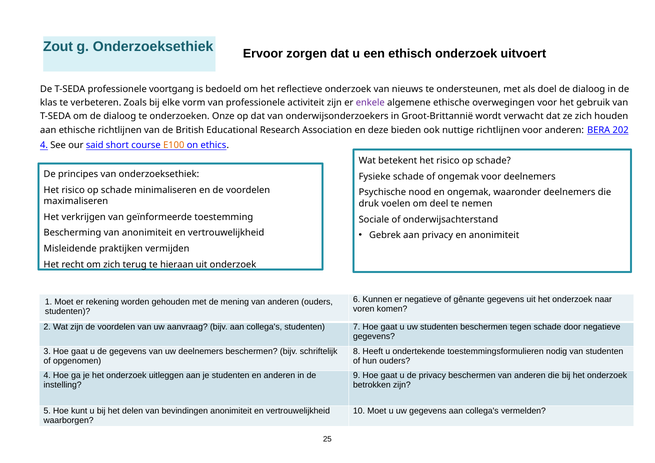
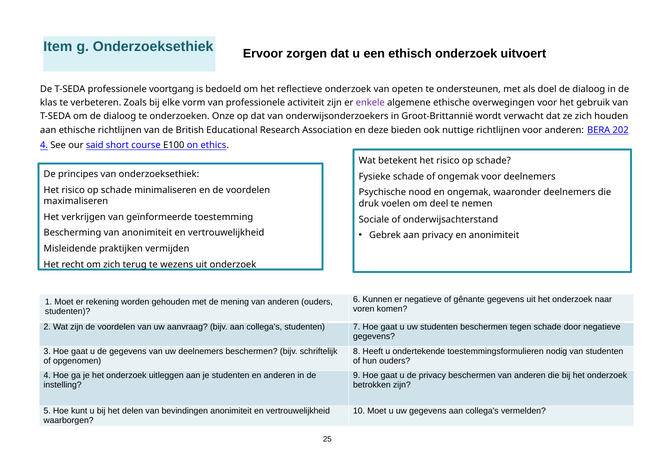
Zout: Zout -> Item
nieuws: nieuws -> opeten
E100 colour: orange -> black
hieraan: hieraan -> wezens
